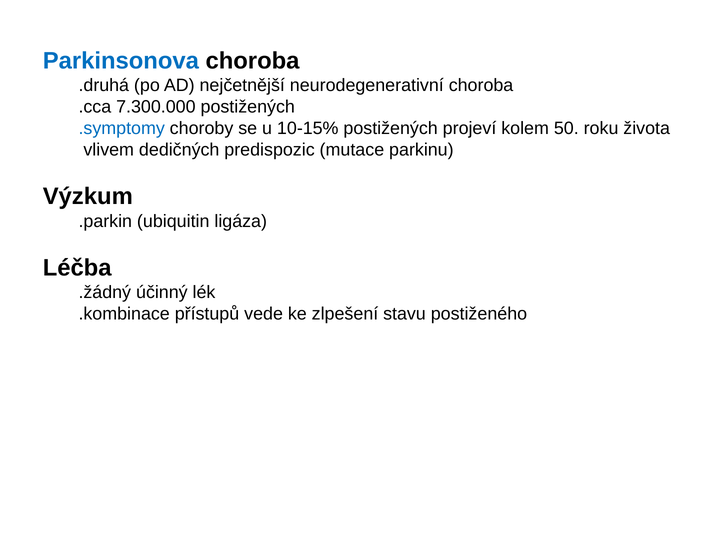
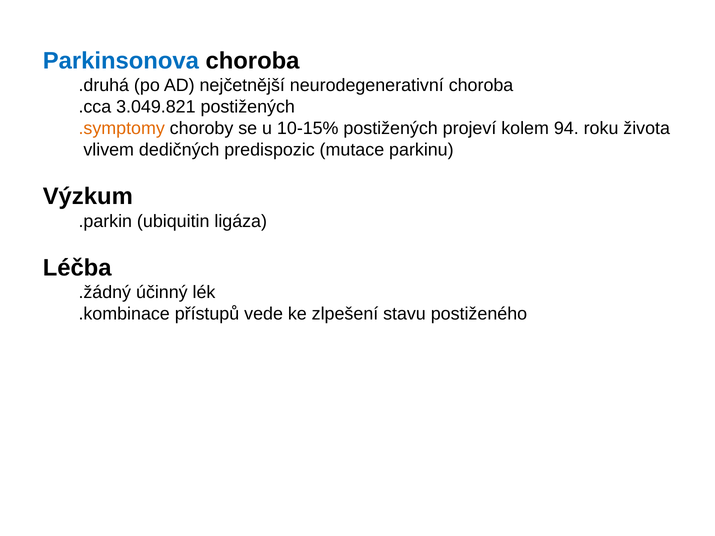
7.300.000: 7.300.000 -> 3.049.821
.symptomy colour: blue -> orange
50: 50 -> 94
